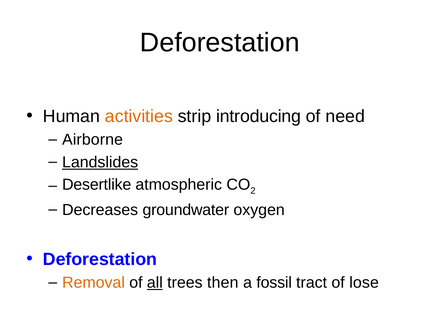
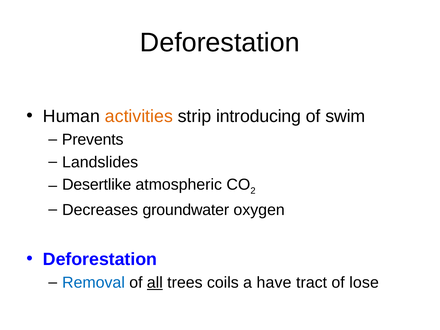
need: need -> swim
Airborne: Airborne -> Prevents
Landslides underline: present -> none
Removal colour: orange -> blue
then: then -> coils
fossil: fossil -> have
